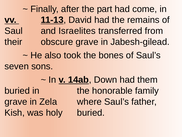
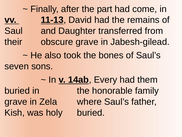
Israelites: Israelites -> Daughter
Down: Down -> Every
